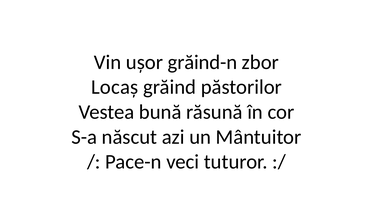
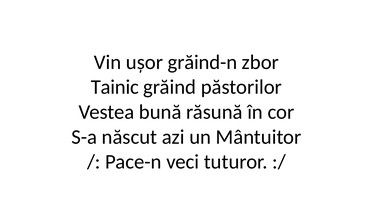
Locaș: Locaș -> Tainic
